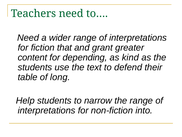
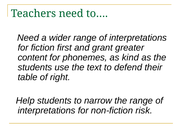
that: that -> first
depending: depending -> phonemes
long: long -> right
into: into -> risk
